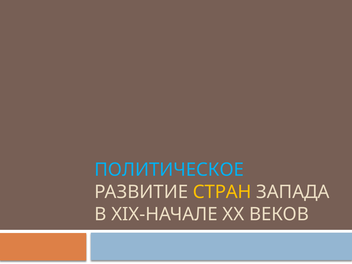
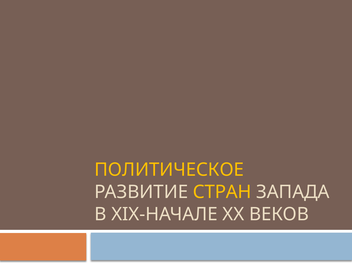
ПОЛИТИЧЕСКОЕ colour: light blue -> yellow
